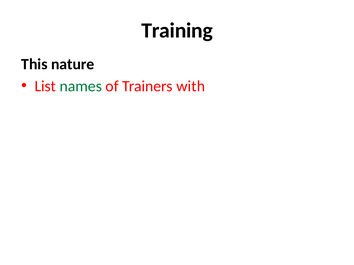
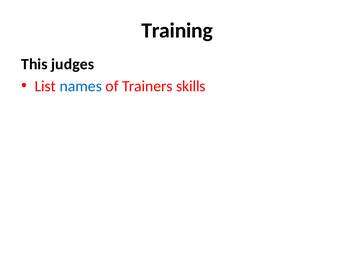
nature: nature -> judges
names colour: green -> blue
with: with -> skills
